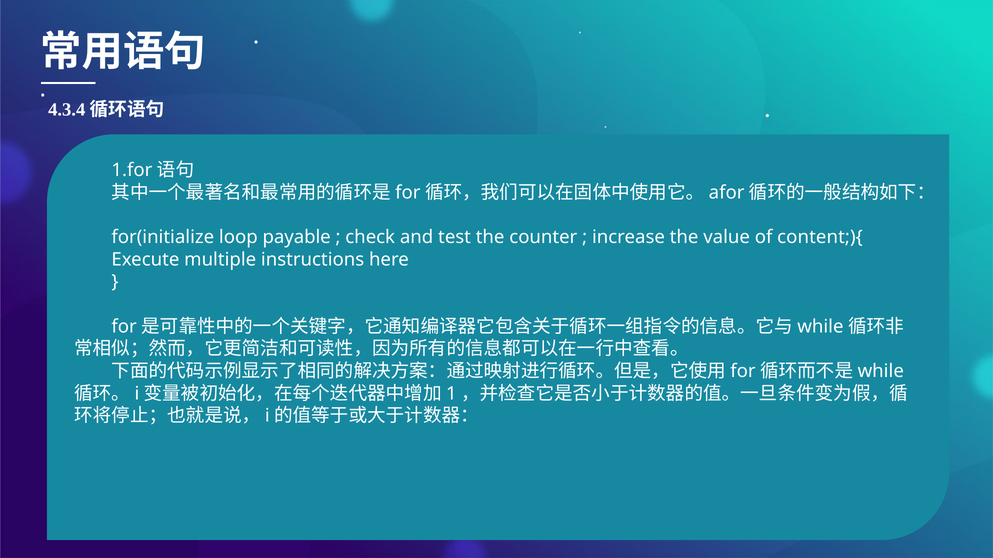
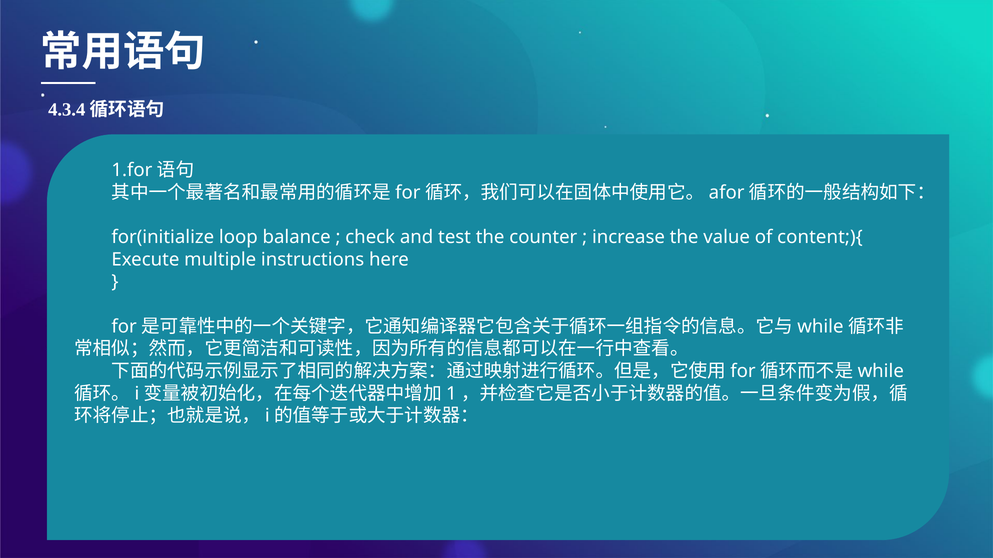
payable: payable -> balance
